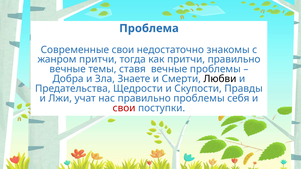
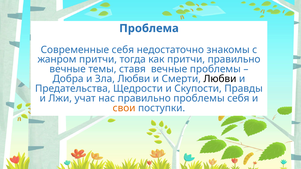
Современные свои: свои -> себя
Зла Знаете: Знаете -> Любви
свои at (124, 108) colour: red -> orange
